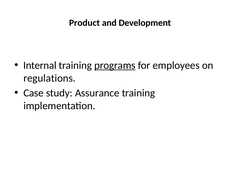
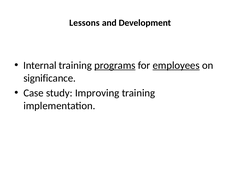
Product: Product -> Lessons
employees underline: none -> present
regulations: regulations -> significance
Assurance: Assurance -> Improving
